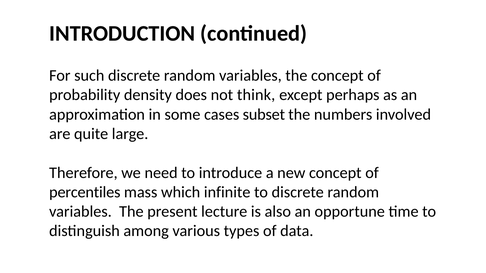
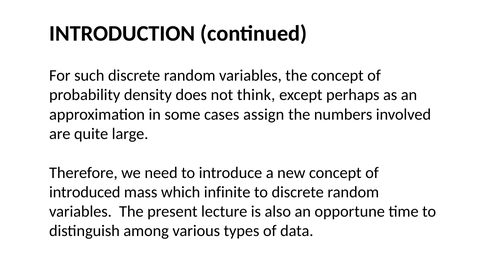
subset: subset -> assign
percentiles: percentiles -> introduced
